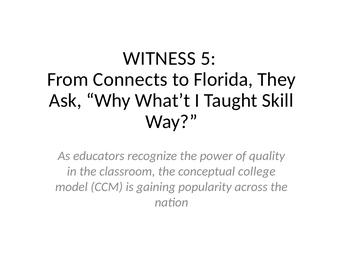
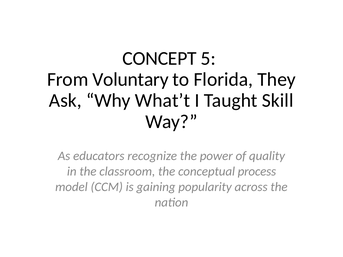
WITNESS: WITNESS -> CONCEPT
Connects: Connects -> Voluntary
college: college -> process
